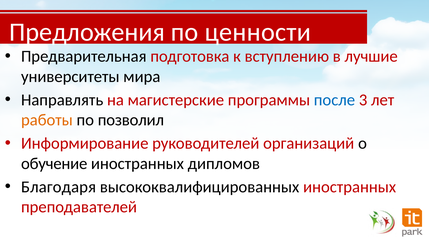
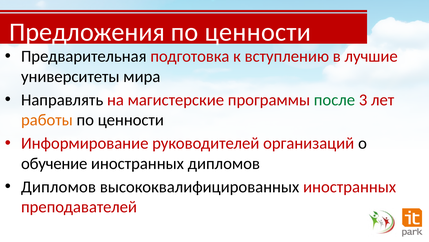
после colour: blue -> green
позволил at (131, 120): позволил -> ценности
Благодаря at (59, 186): Благодаря -> Дипломов
